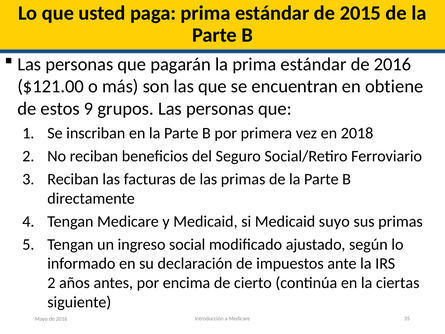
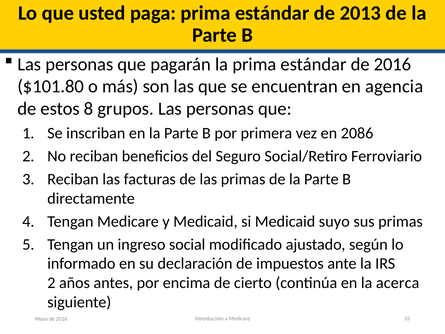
2015: 2015 -> 2013
$121.00: $121.00 -> $101.80
obtiene: obtiene -> agencia
9: 9 -> 8
2018: 2018 -> 2086
ciertas: ciertas -> acerca
